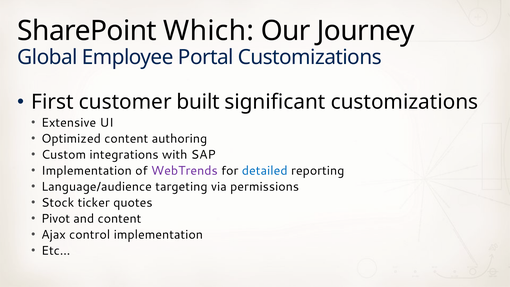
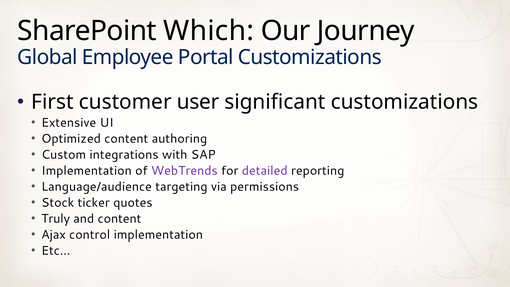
built: built -> user
detailed colour: blue -> purple
Pivot: Pivot -> Truly
